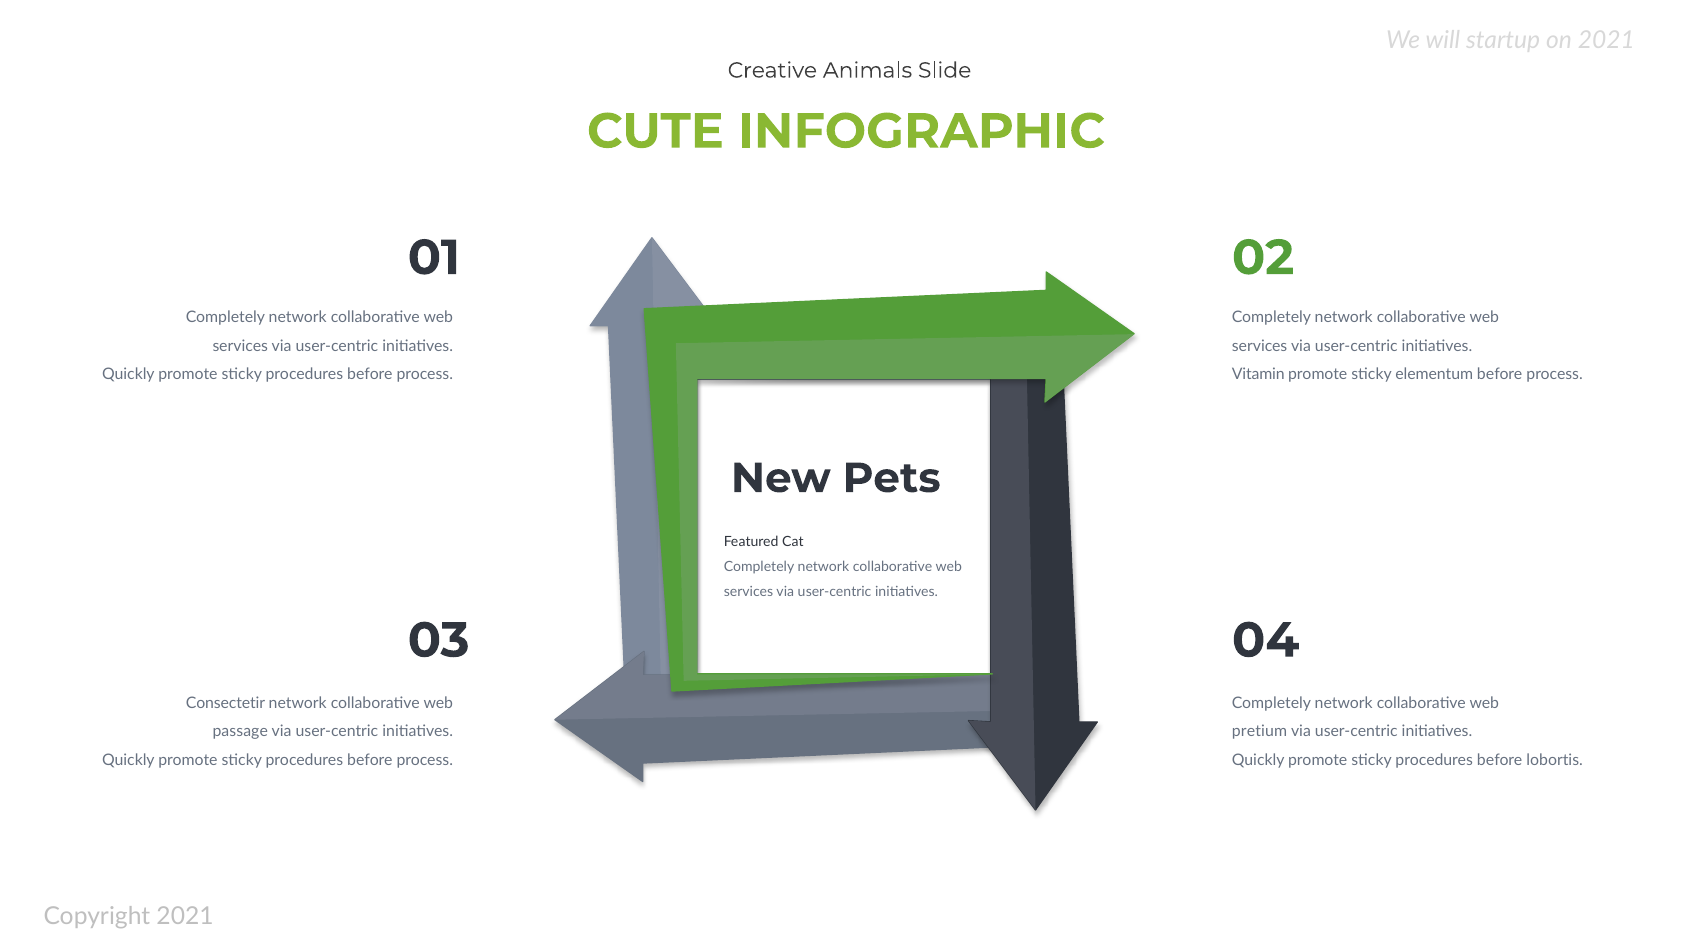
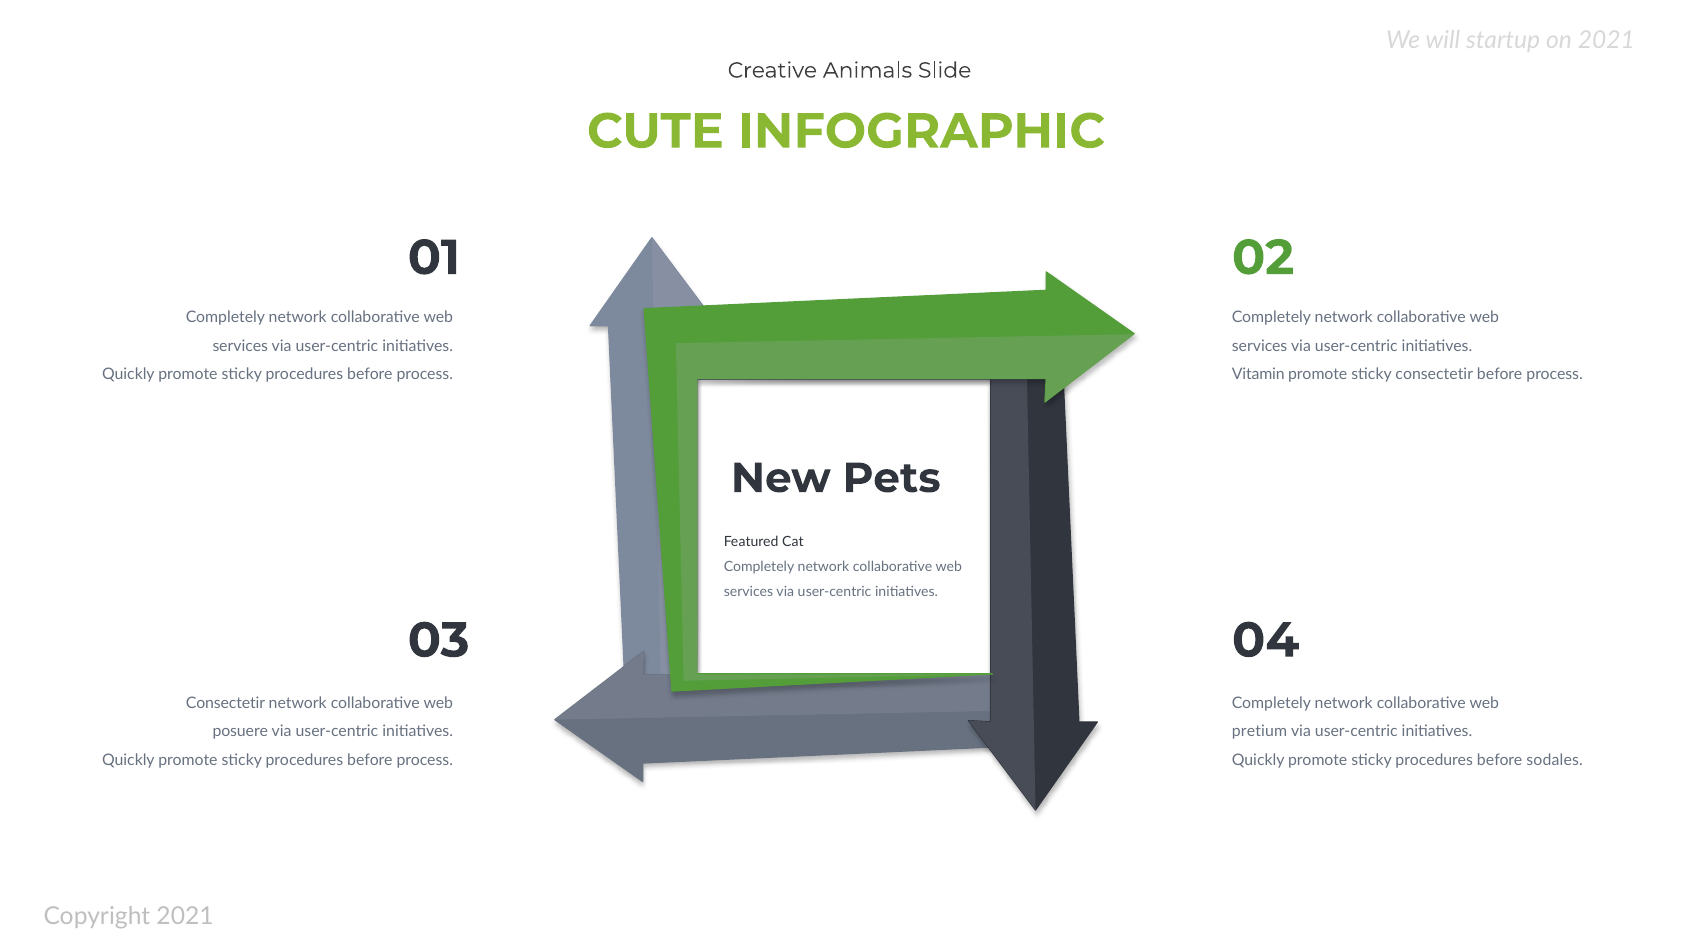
sticky elementum: elementum -> consectetir
passage: passage -> posuere
lobortis: lobortis -> sodales
